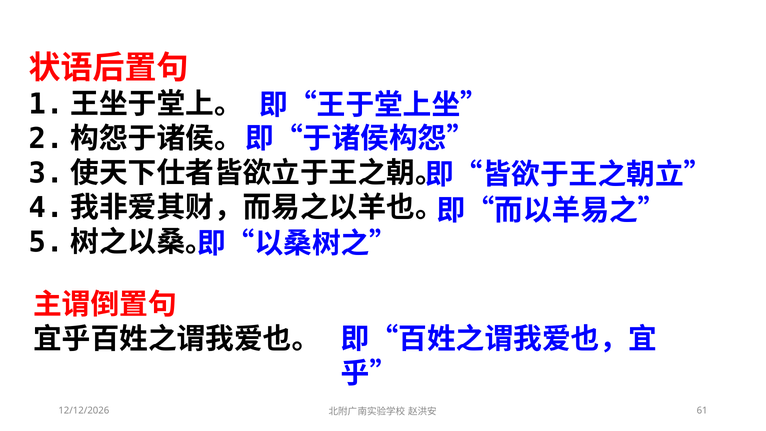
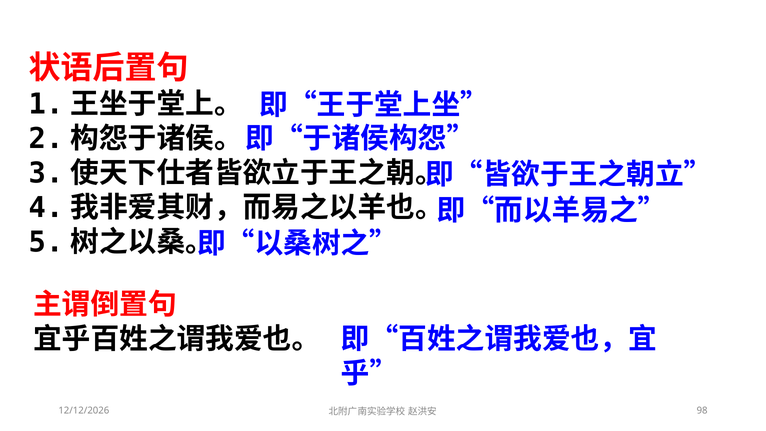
61: 61 -> 98
